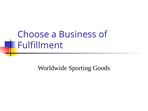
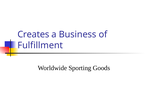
Choose: Choose -> Creates
